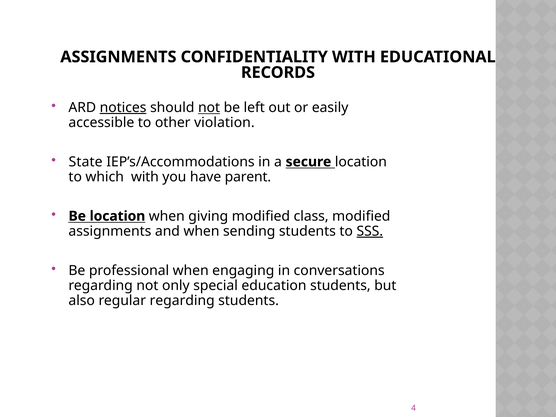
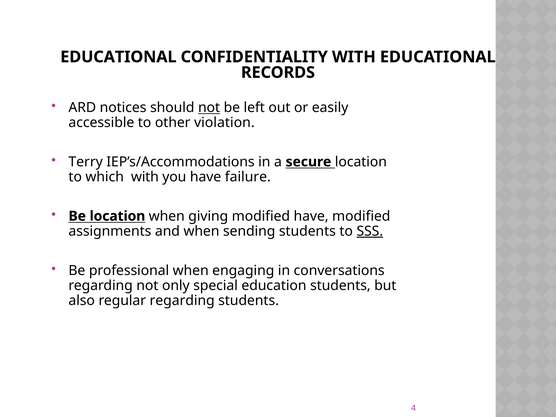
ASSIGNMENTS at (118, 57): ASSIGNMENTS -> EDUCATIONAL
notices underline: present -> none
State: State -> Terry
parent: parent -> failure
modified class: class -> have
